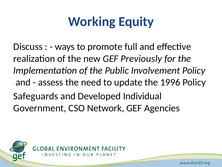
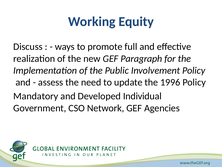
Previously: Previously -> Paragraph
Safeguards: Safeguards -> Mandatory
